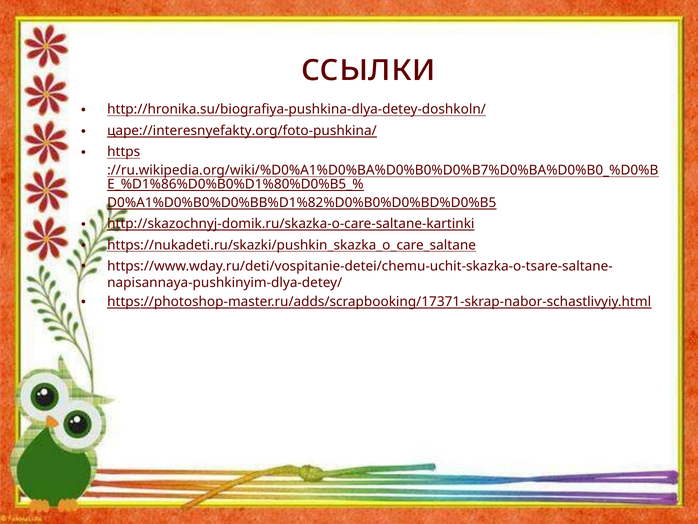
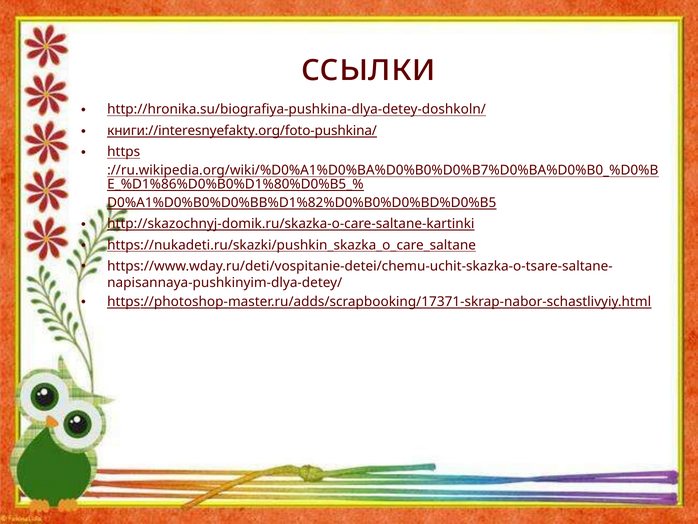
царе://interesnyefakty.org/foto-pushkina/: царе://interesnyefakty.org/foto-pushkina/ -> книги://interesnyefakty.org/foto-pushkina/
